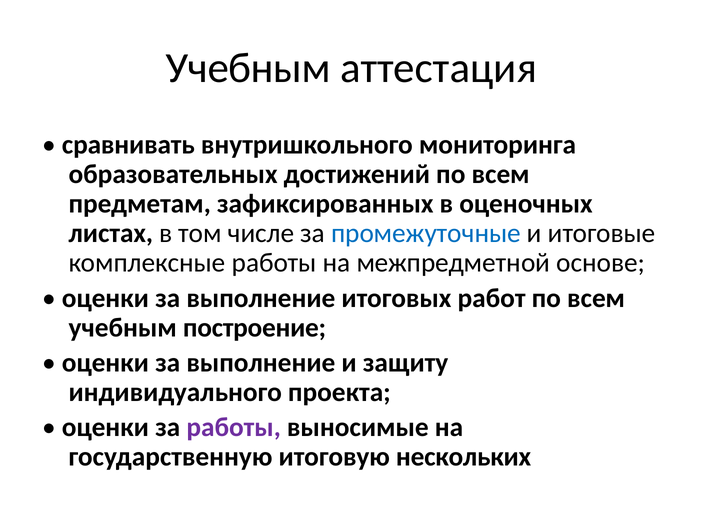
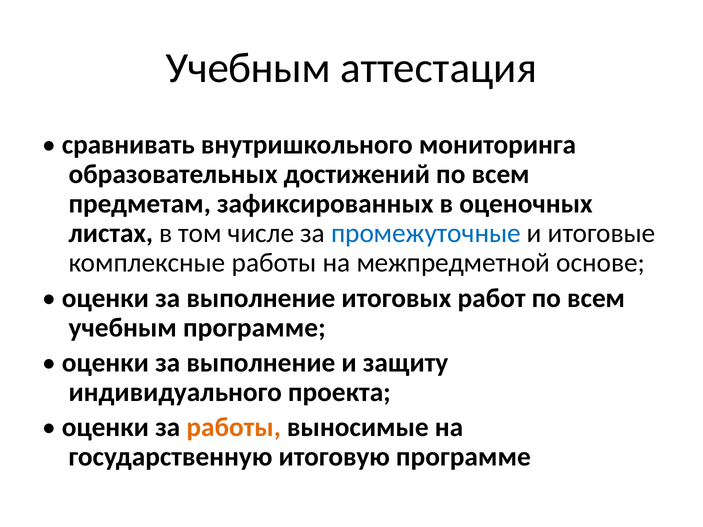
учебным построение: построение -> программе
работы at (234, 428) colour: purple -> orange
итоговую нескольких: нескольких -> программе
